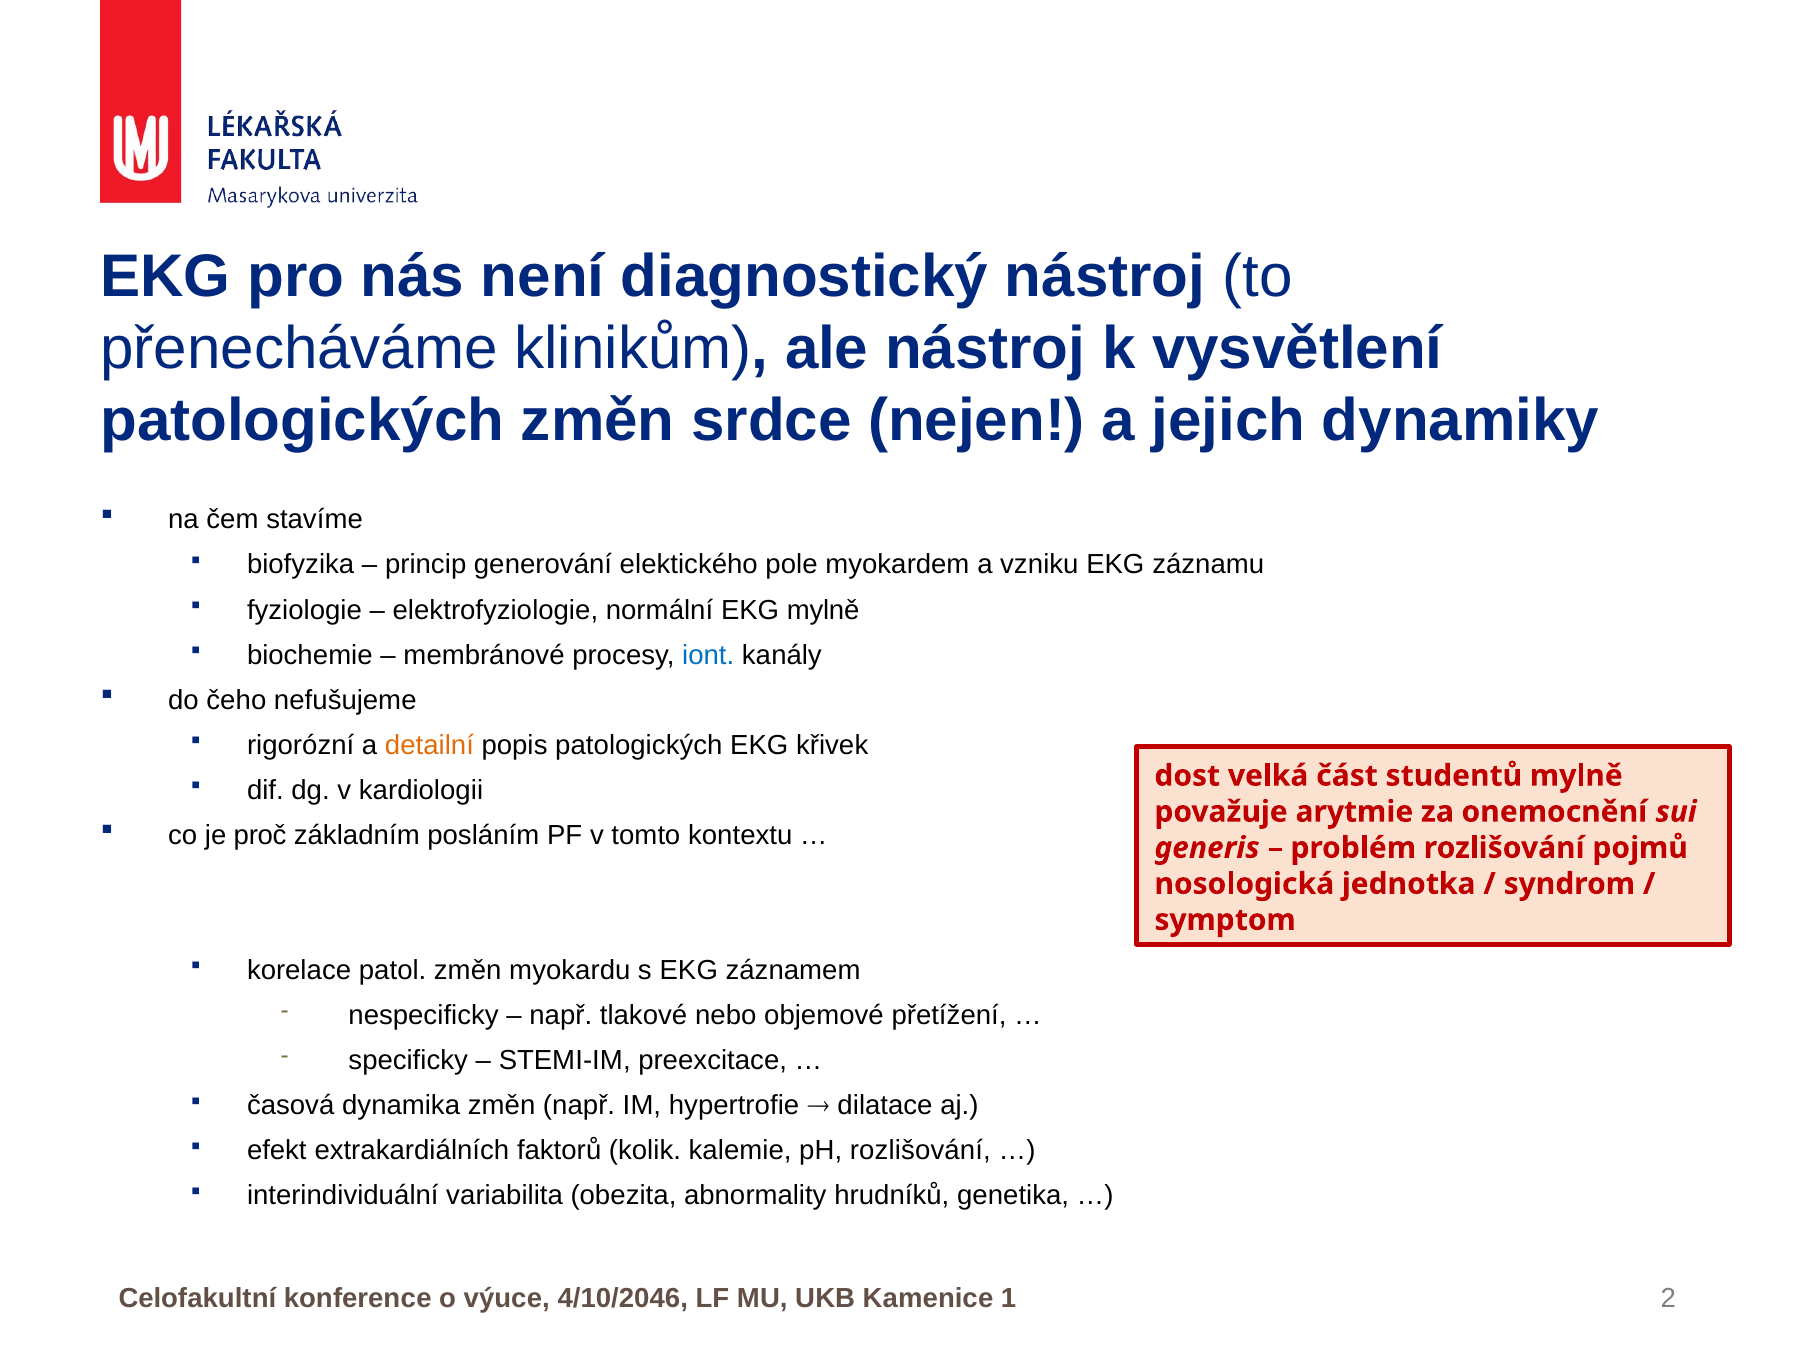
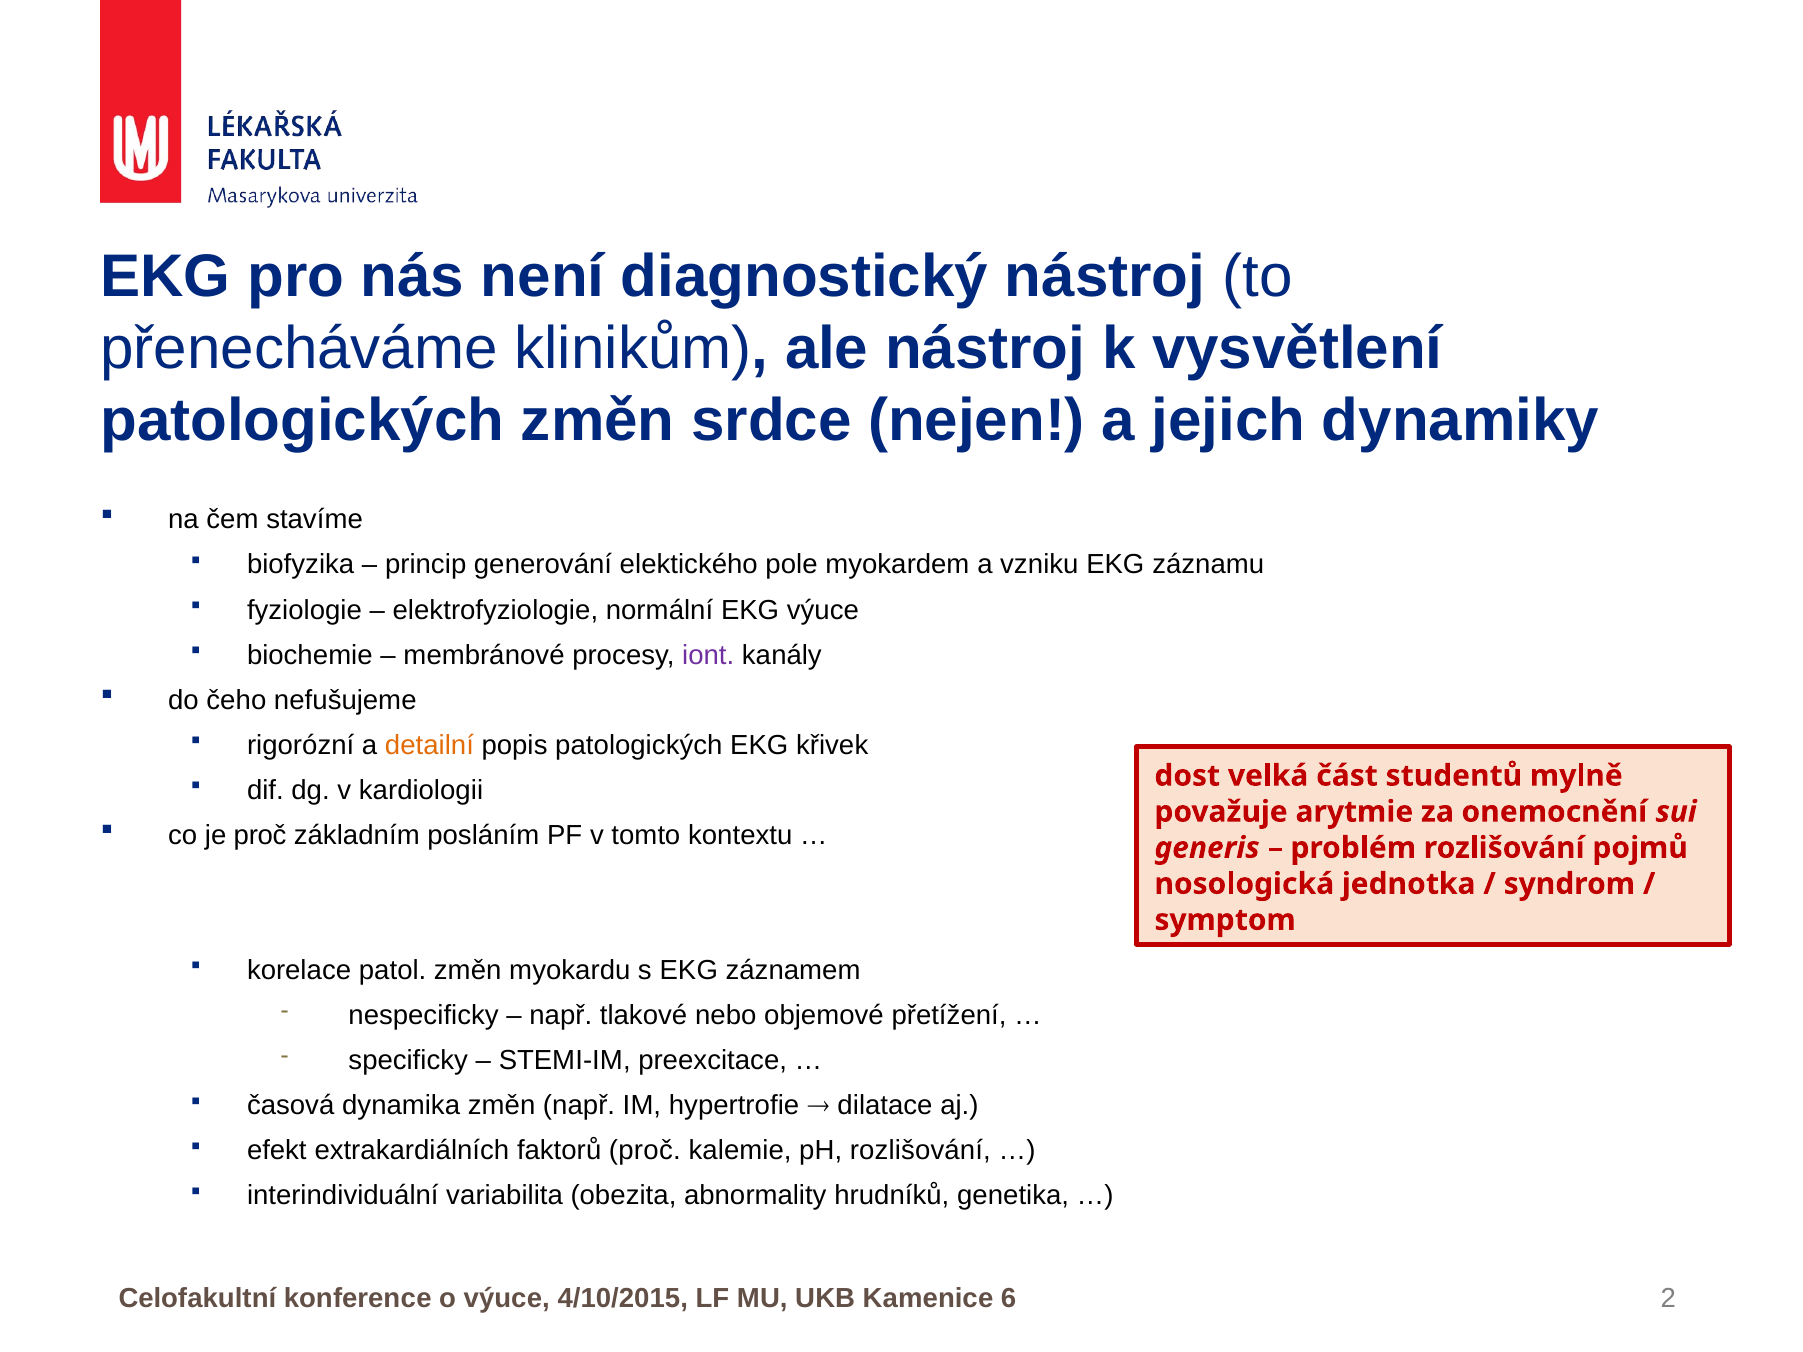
EKG mylně: mylně -> výuce
iont colour: blue -> purple
faktorů kolik: kolik -> proč
4/10/2046: 4/10/2046 -> 4/10/2015
1: 1 -> 6
